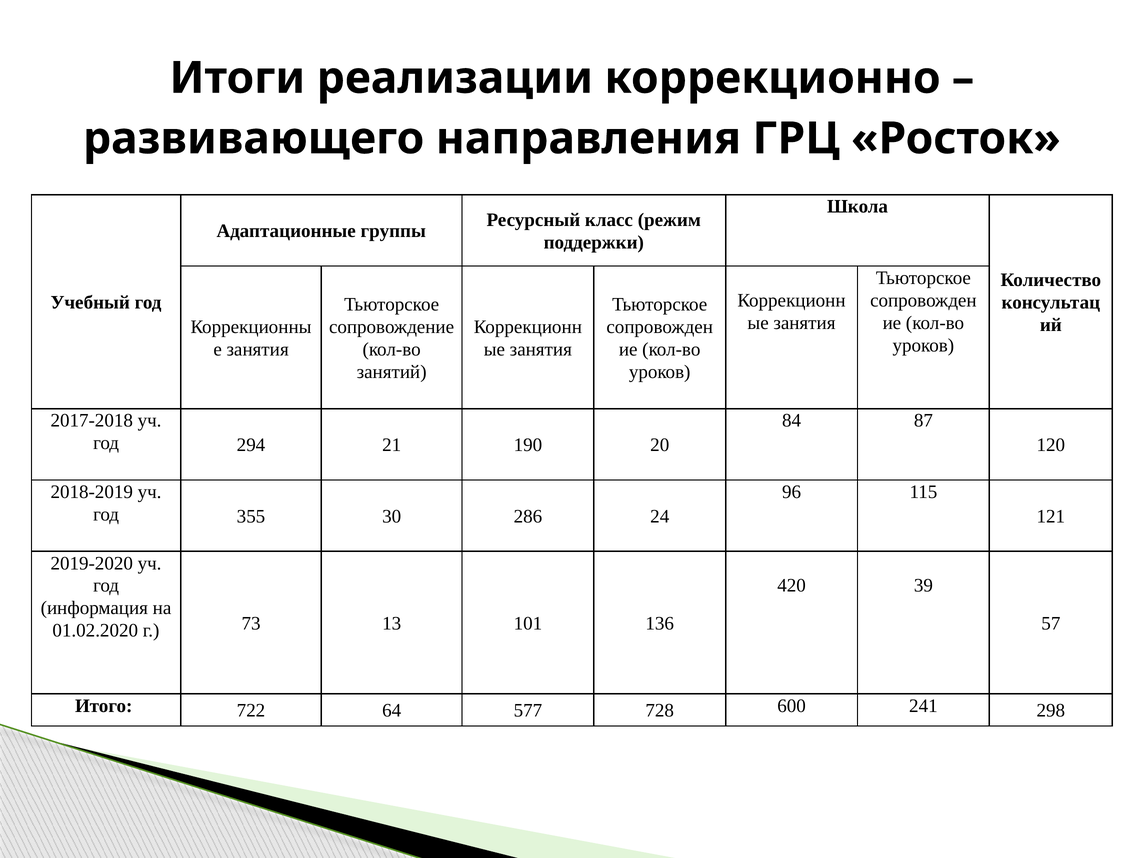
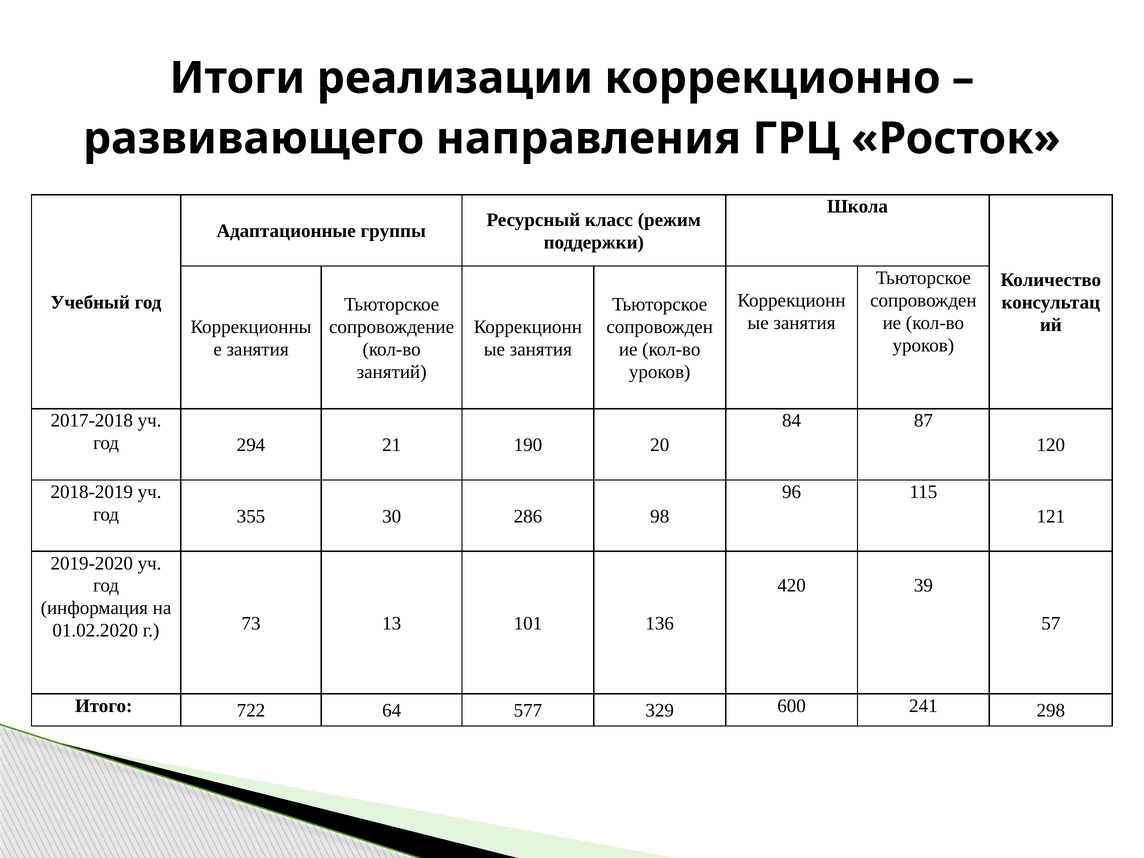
24: 24 -> 98
728: 728 -> 329
